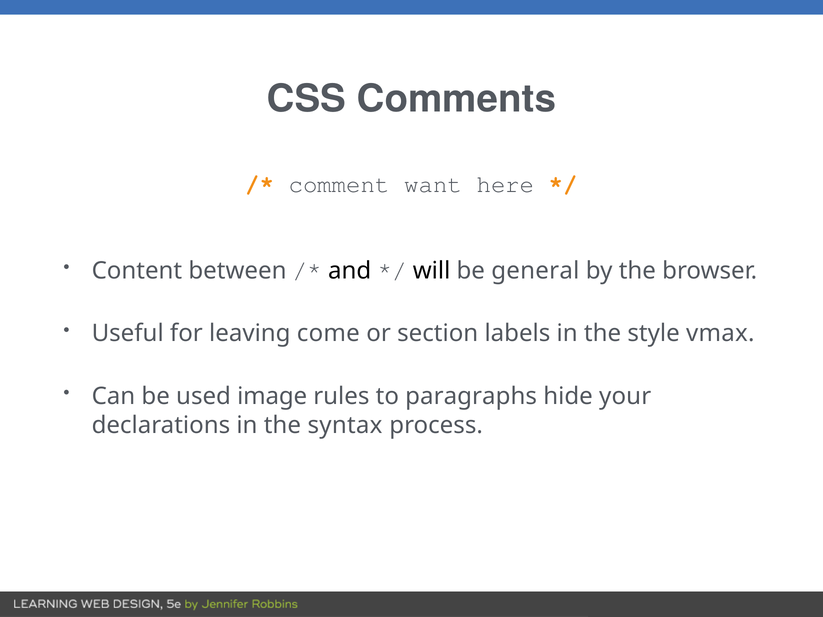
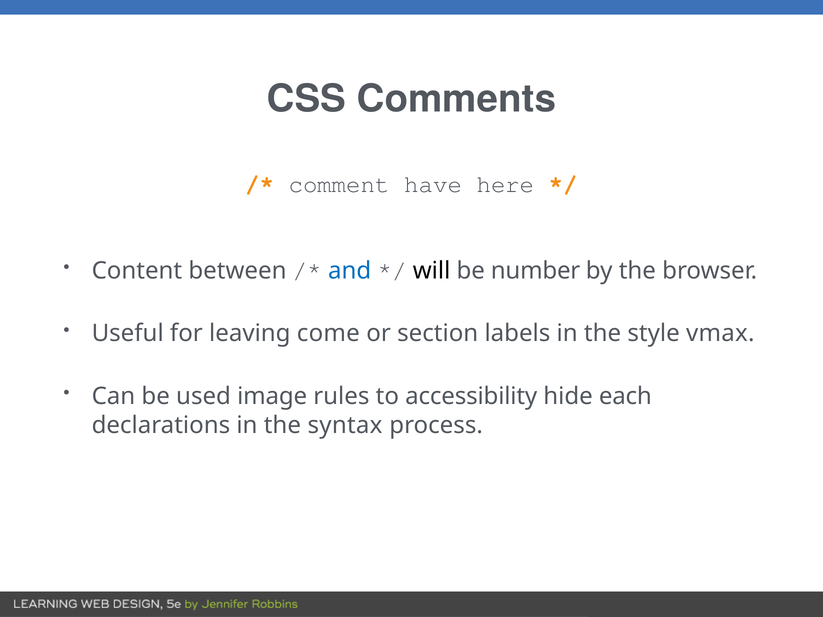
want: want -> have
and colour: black -> blue
general: general -> number
paragraphs: paragraphs -> accessibility
your: your -> each
